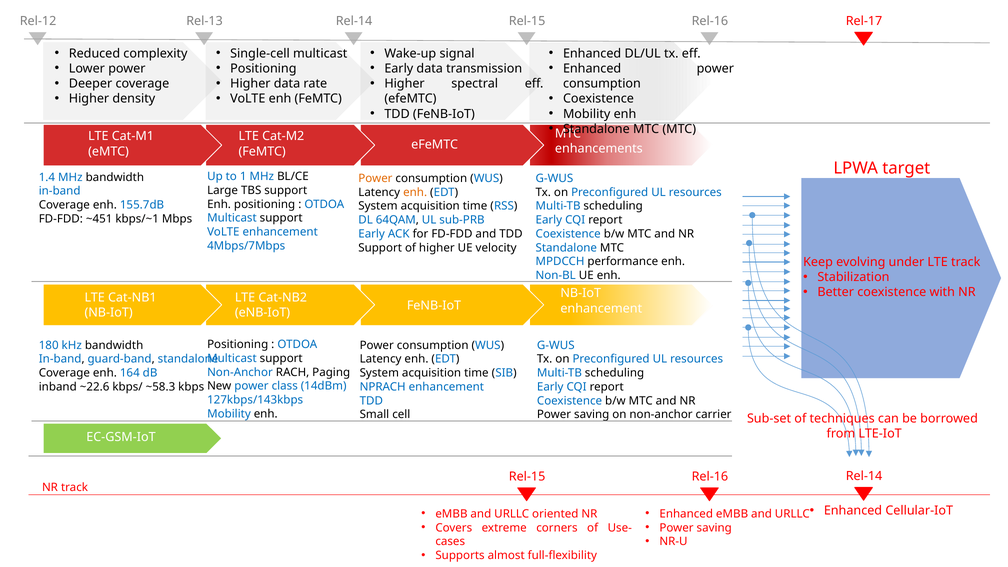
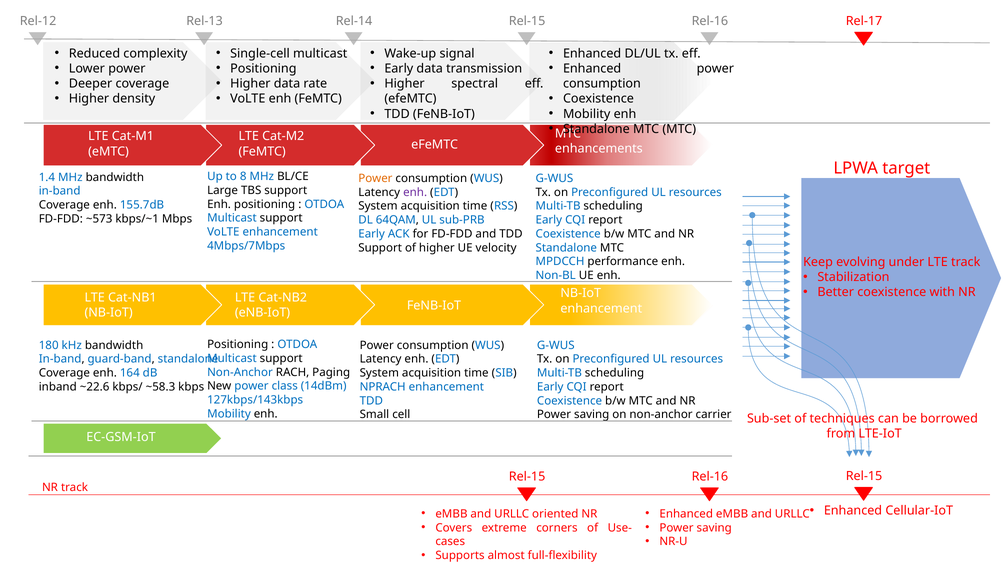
1: 1 -> 8
enh at (415, 192) colour: orange -> purple
~451: ~451 -> ~573
Rel-14 at (864, 476): Rel-14 -> Rel-15
